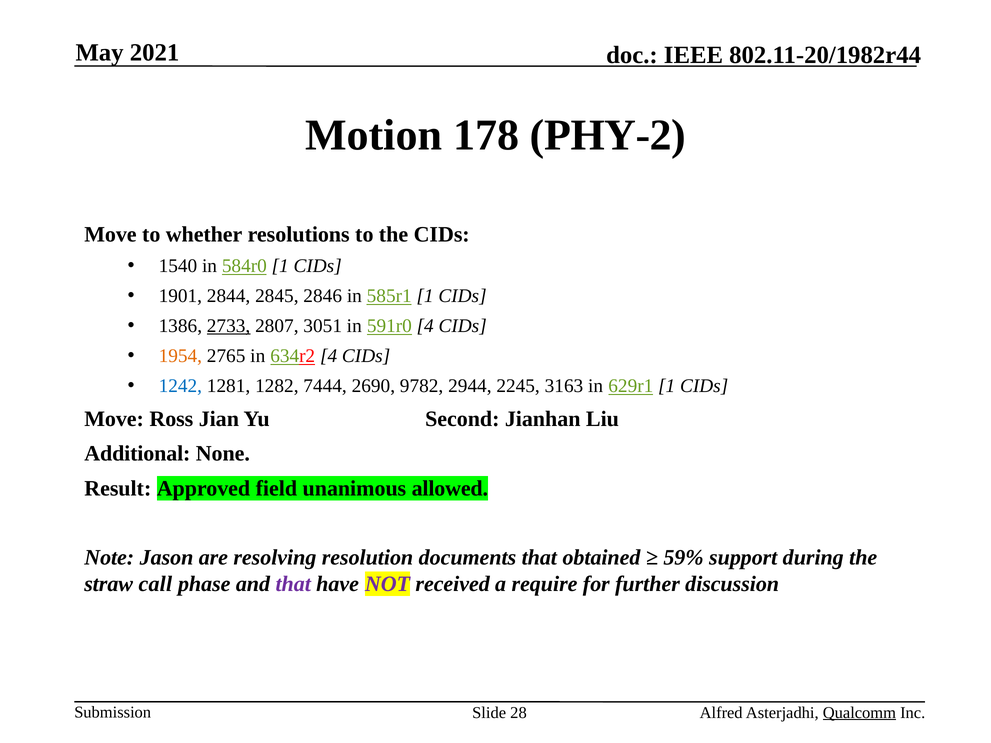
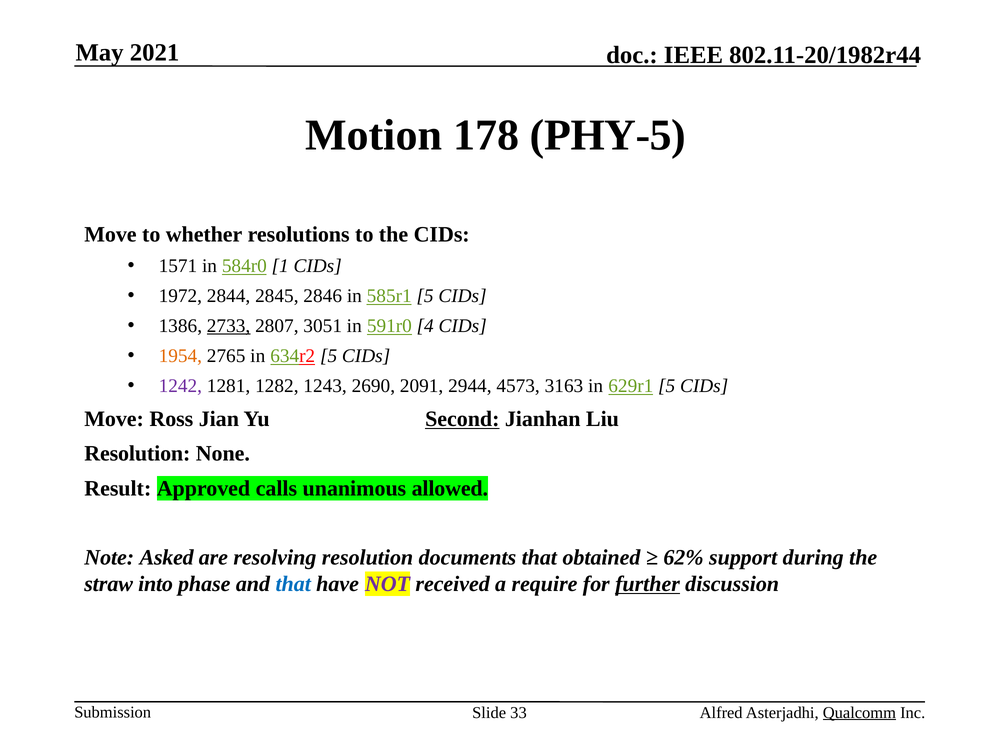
PHY-2: PHY-2 -> PHY-5
1540: 1540 -> 1571
1901: 1901 -> 1972
585r1 1: 1 -> 5
634r2 4: 4 -> 5
1242 colour: blue -> purple
7444: 7444 -> 1243
9782: 9782 -> 2091
2245: 2245 -> 4573
629r1 1: 1 -> 5
Second underline: none -> present
Additional at (137, 454): Additional -> Resolution
field: field -> calls
Jason: Jason -> Asked
59%: 59% -> 62%
call: call -> into
that at (293, 584) colour: purple -> blue
further underline: none -> present
28: 28 -> 33
